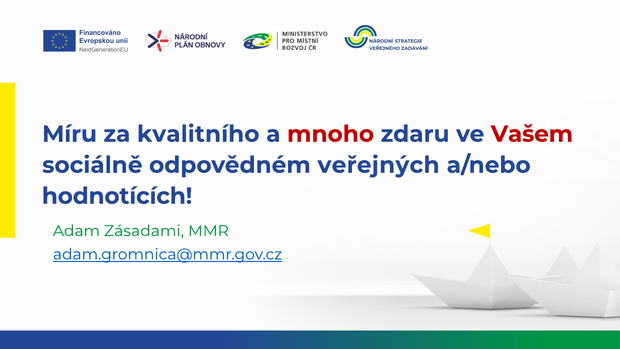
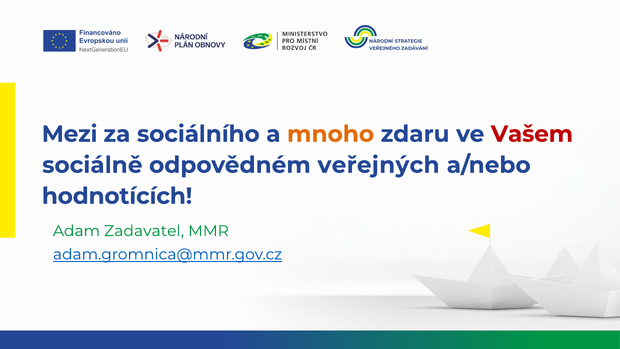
Míru: Míru -> Mezi
kvalitního: kvalitního -> sociálního
mnoho colour: red -> orange
Zásadami: Zásadami -> Zadavatel
